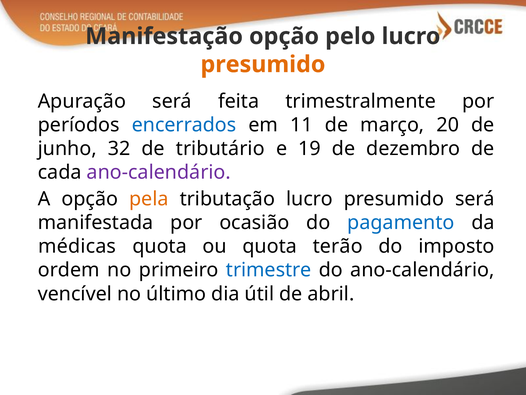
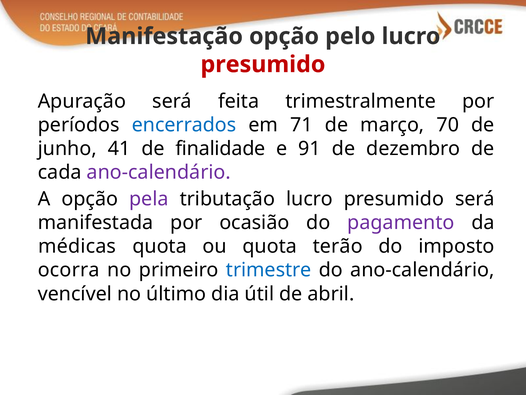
presumido at (263, 64) colour: orange -> red
11: 11 -> 71
20: 20 -> 70
32: 32 -> 41
tributário: tributário -> finalidade
19: 19 -> 91
pela colour: orange -> purple
pagamento colour: blue -> purple
ordem: ordem -> ocorra
